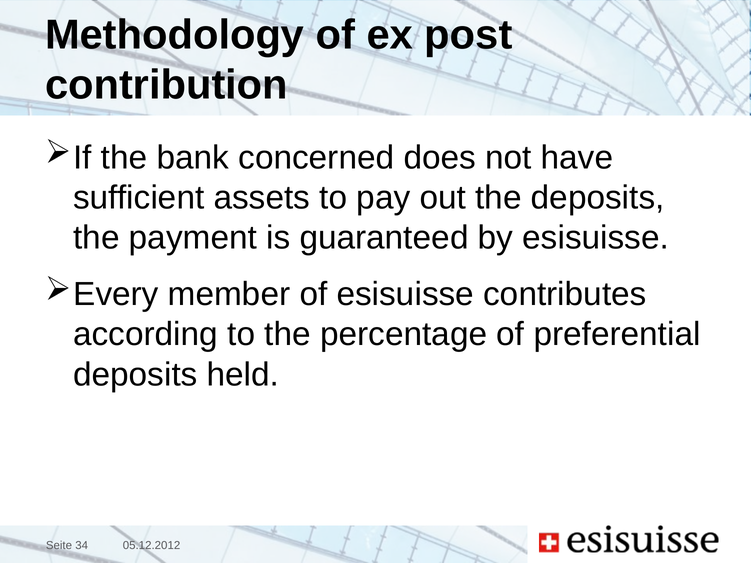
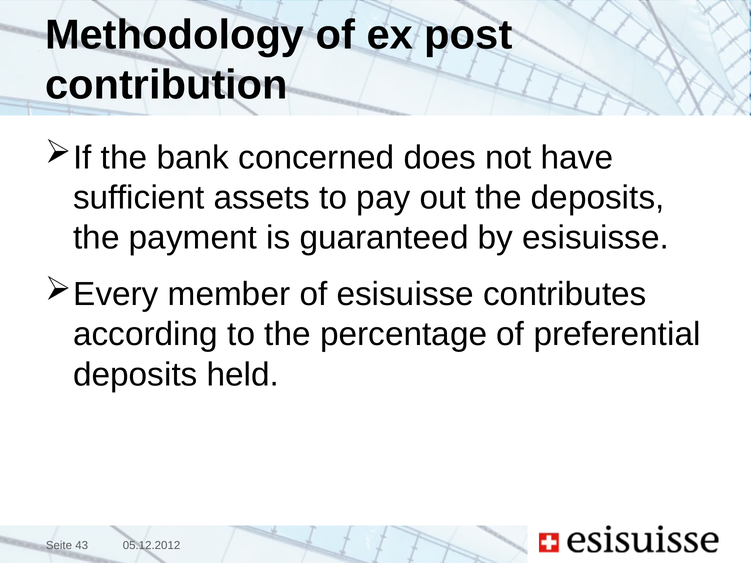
34: 34 -> 43
